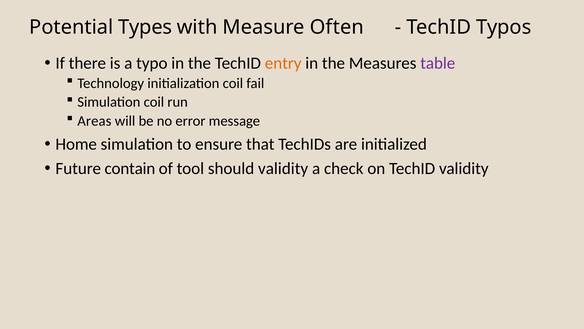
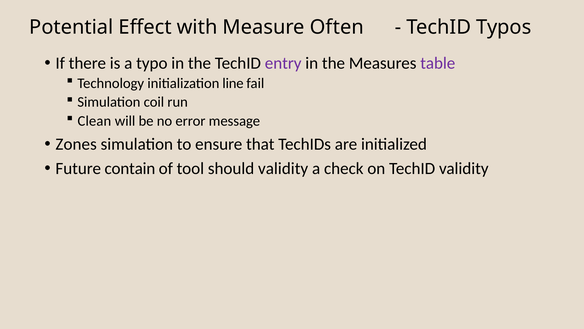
Types: Types -> Effect
entry colour: orange -> purple
initialization coil: coil -> line
Areas: Areas -> Clean
Home: Home -> Zones
